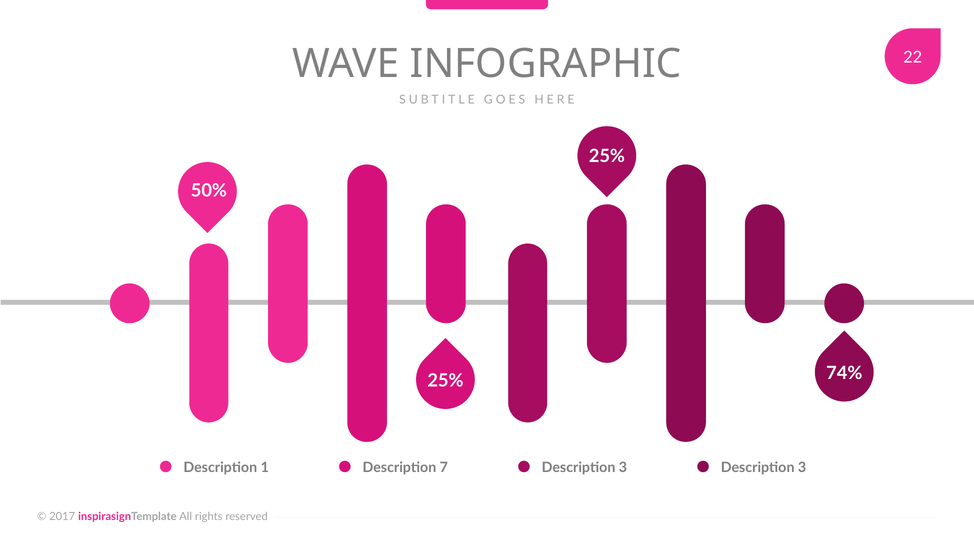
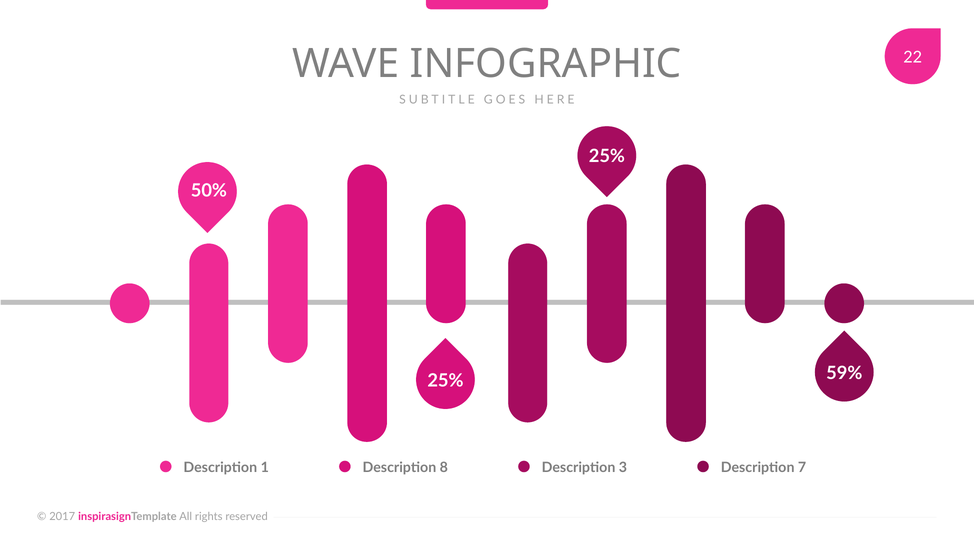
74%: 74% -> 59%
7: 7 -> 8
3 Description 3: 3 -> 7
